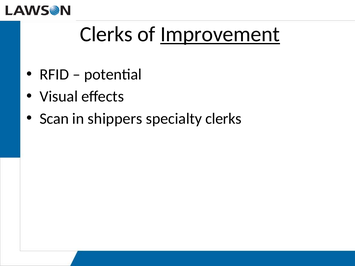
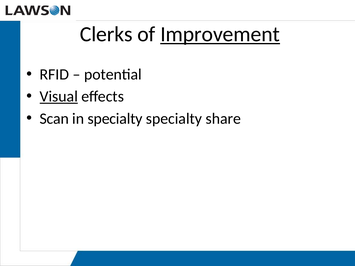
Visual underline: none -> present
in shippers: shippers -> specialty
specialty clerks: clerks -> share
